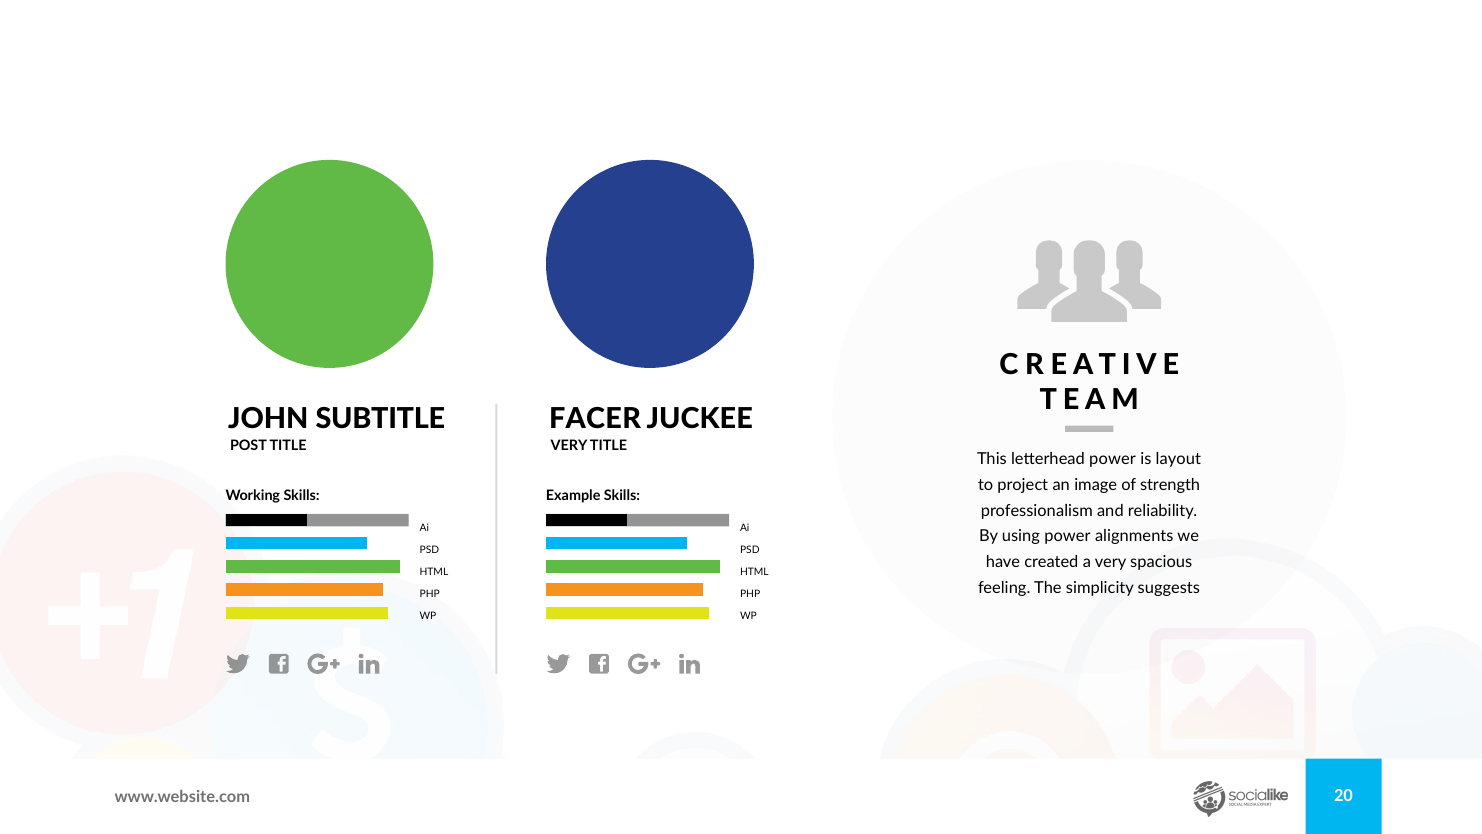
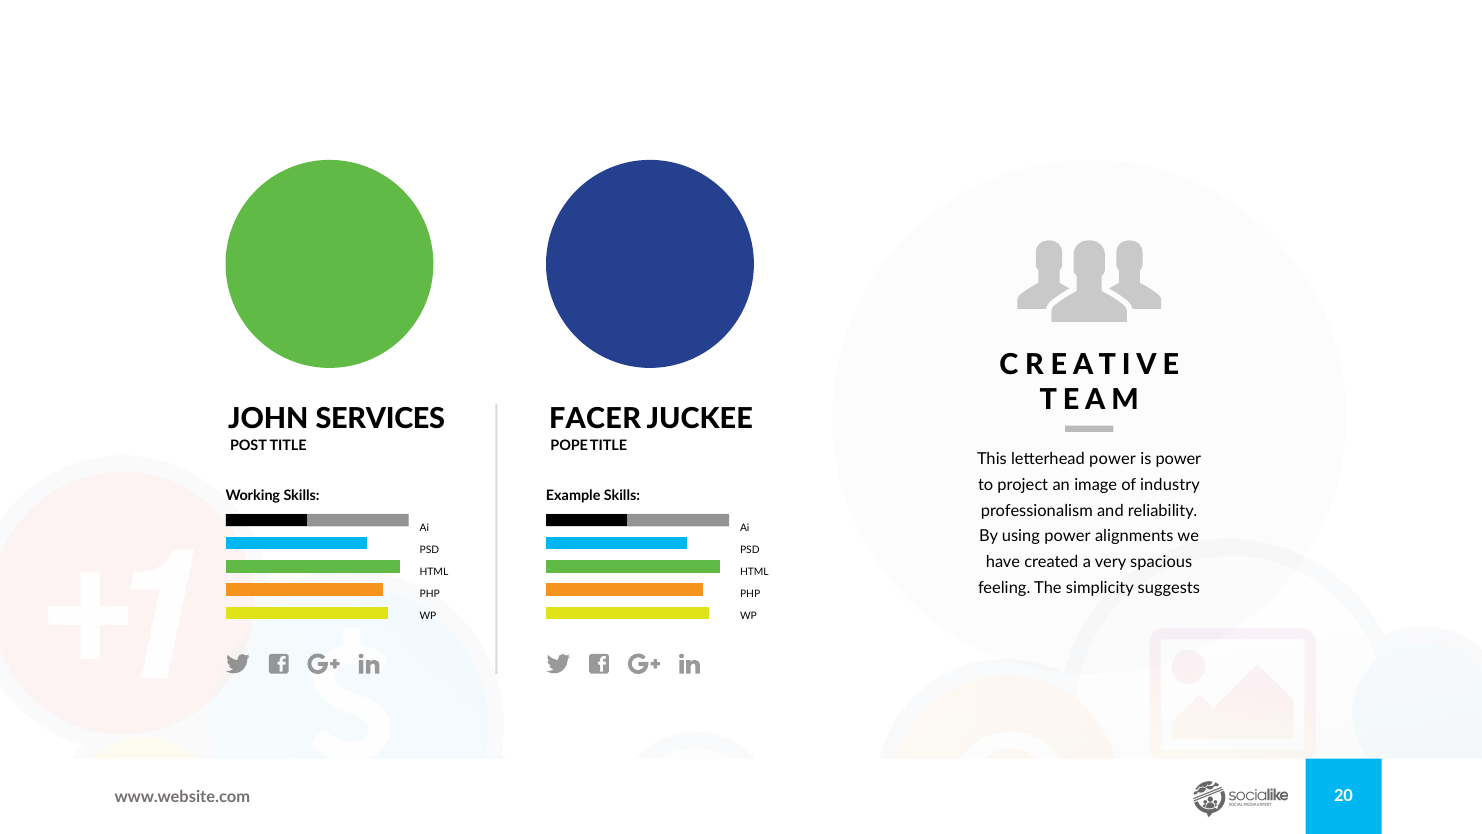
SUBTITLE: SUBTITLE -> SERVICES
VERY at (569, 445): VERY -> POPE
is layout: layout -> power
strength: strength -> industry
